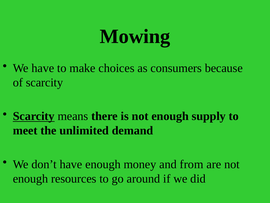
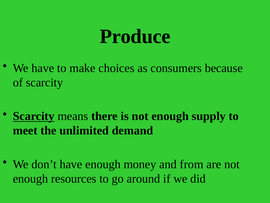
Mowing: Mowing -> Produce
